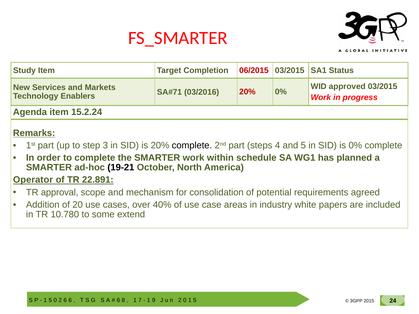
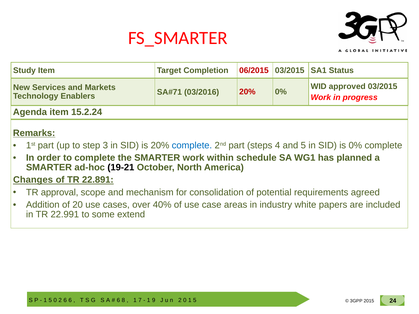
complete at (192, 146) colour: black -> blue
Operator: Operator -> Changes
10.780: 10.780 -> 22.991
